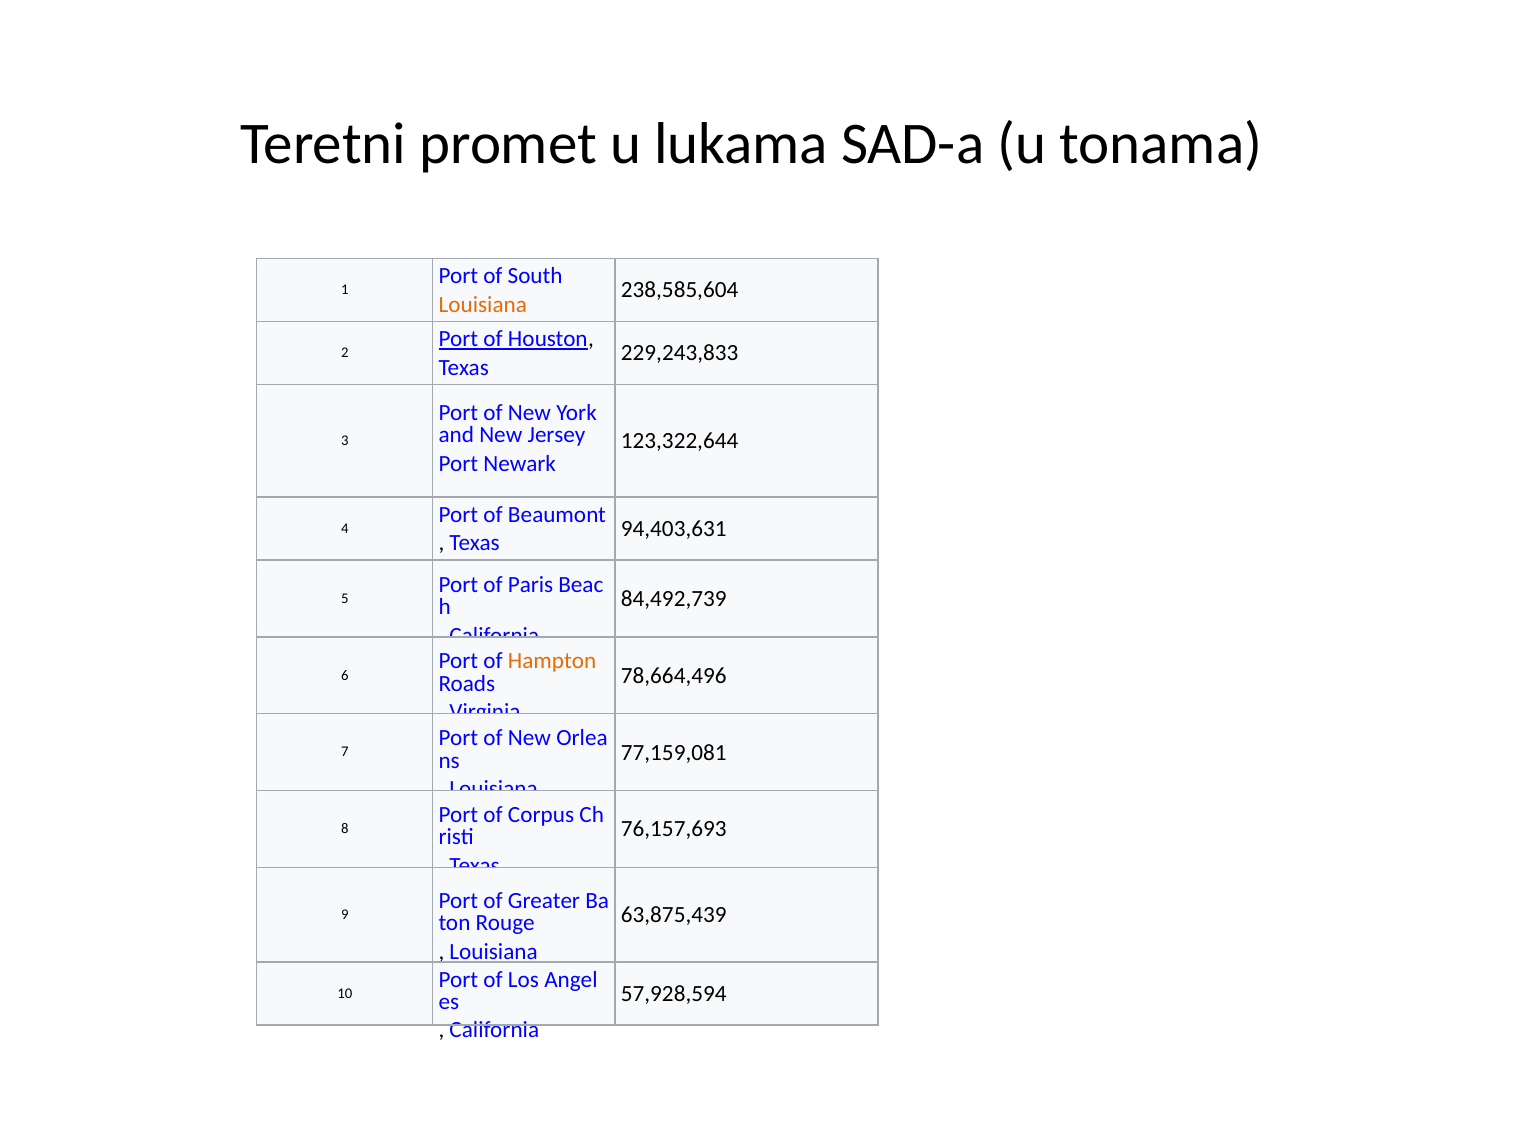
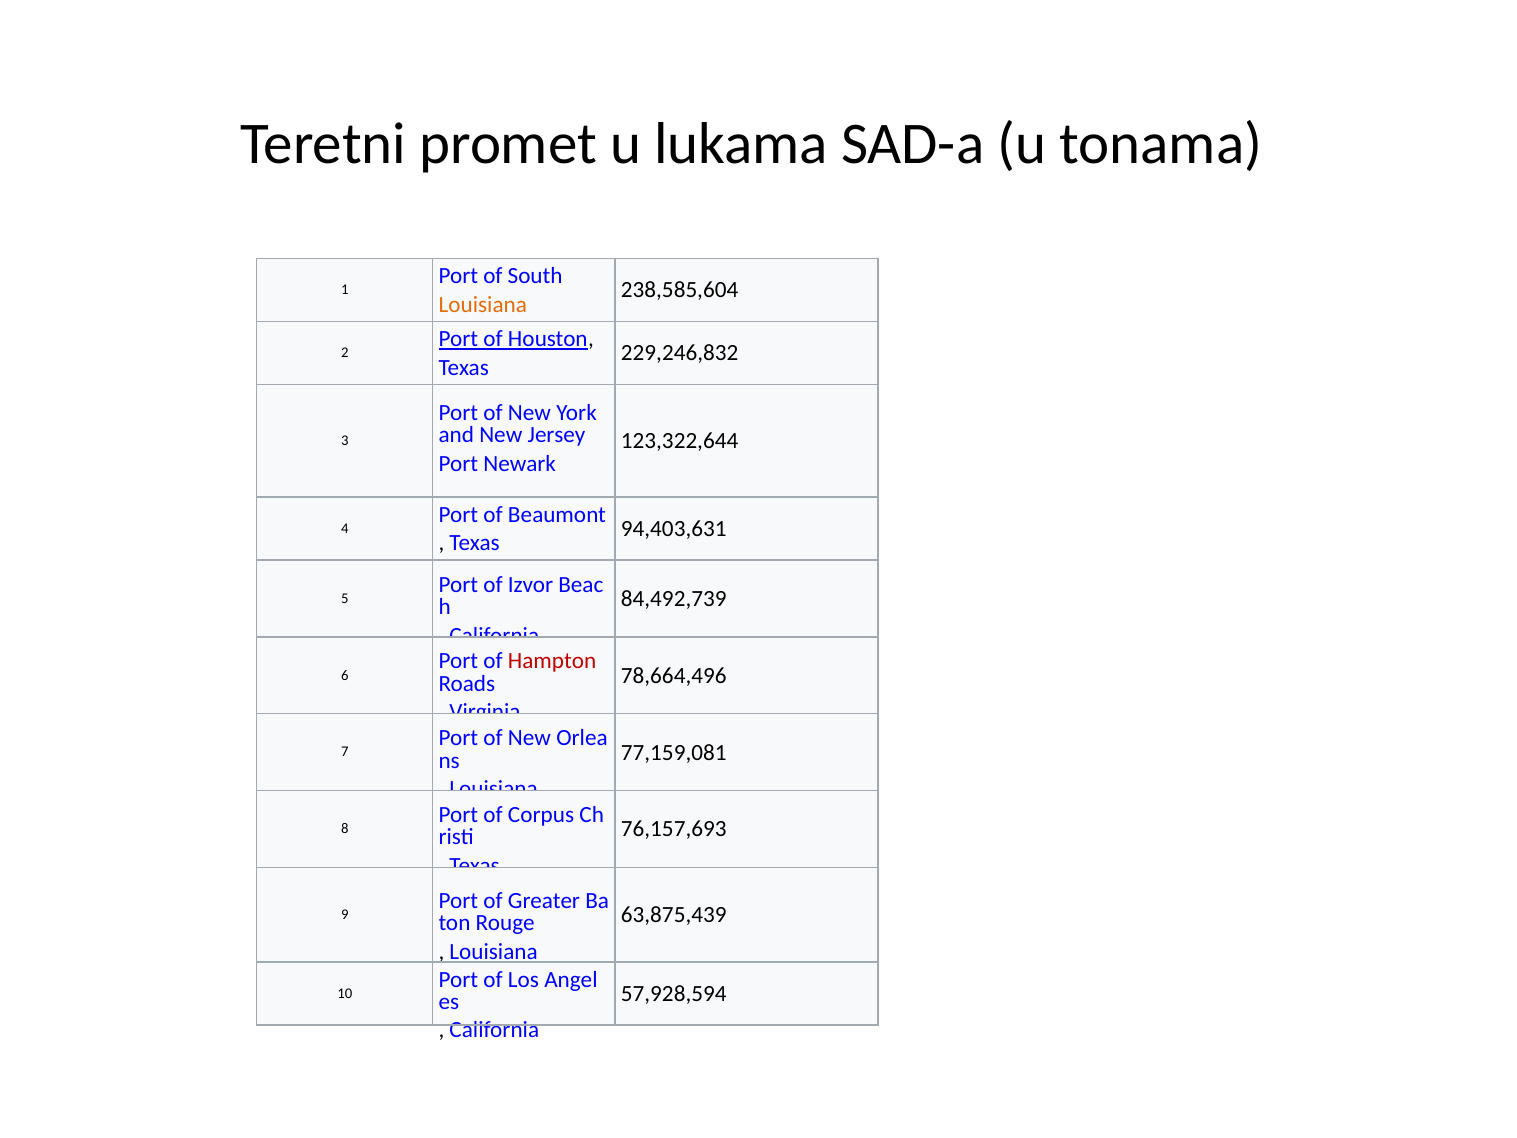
229,243,833: 229,243,833 -> 229,246,832
Paris: Paris -> Izvor
Hampton colour: orange -> red
